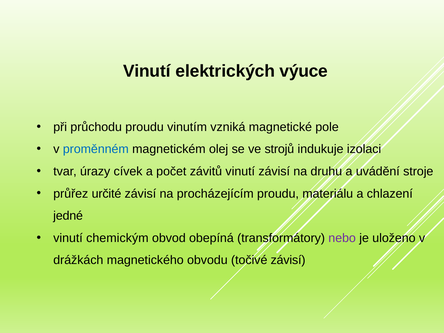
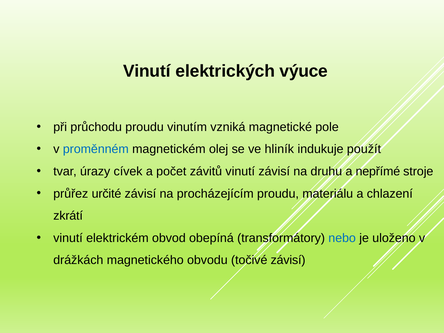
strojů: strojů -> hliník
izolaci: izolaci -> použít
uvádění: uvádění -> nepřímé
jedné: jedné -> zkrátí
chemickým: chemickým -> elektrickém
nebo colour: purple -> blue
